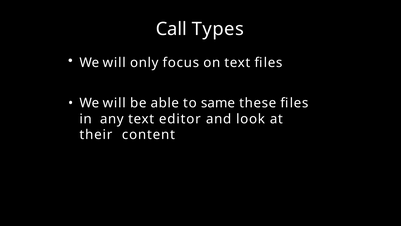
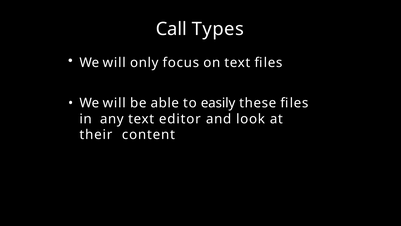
same: same -> easily
